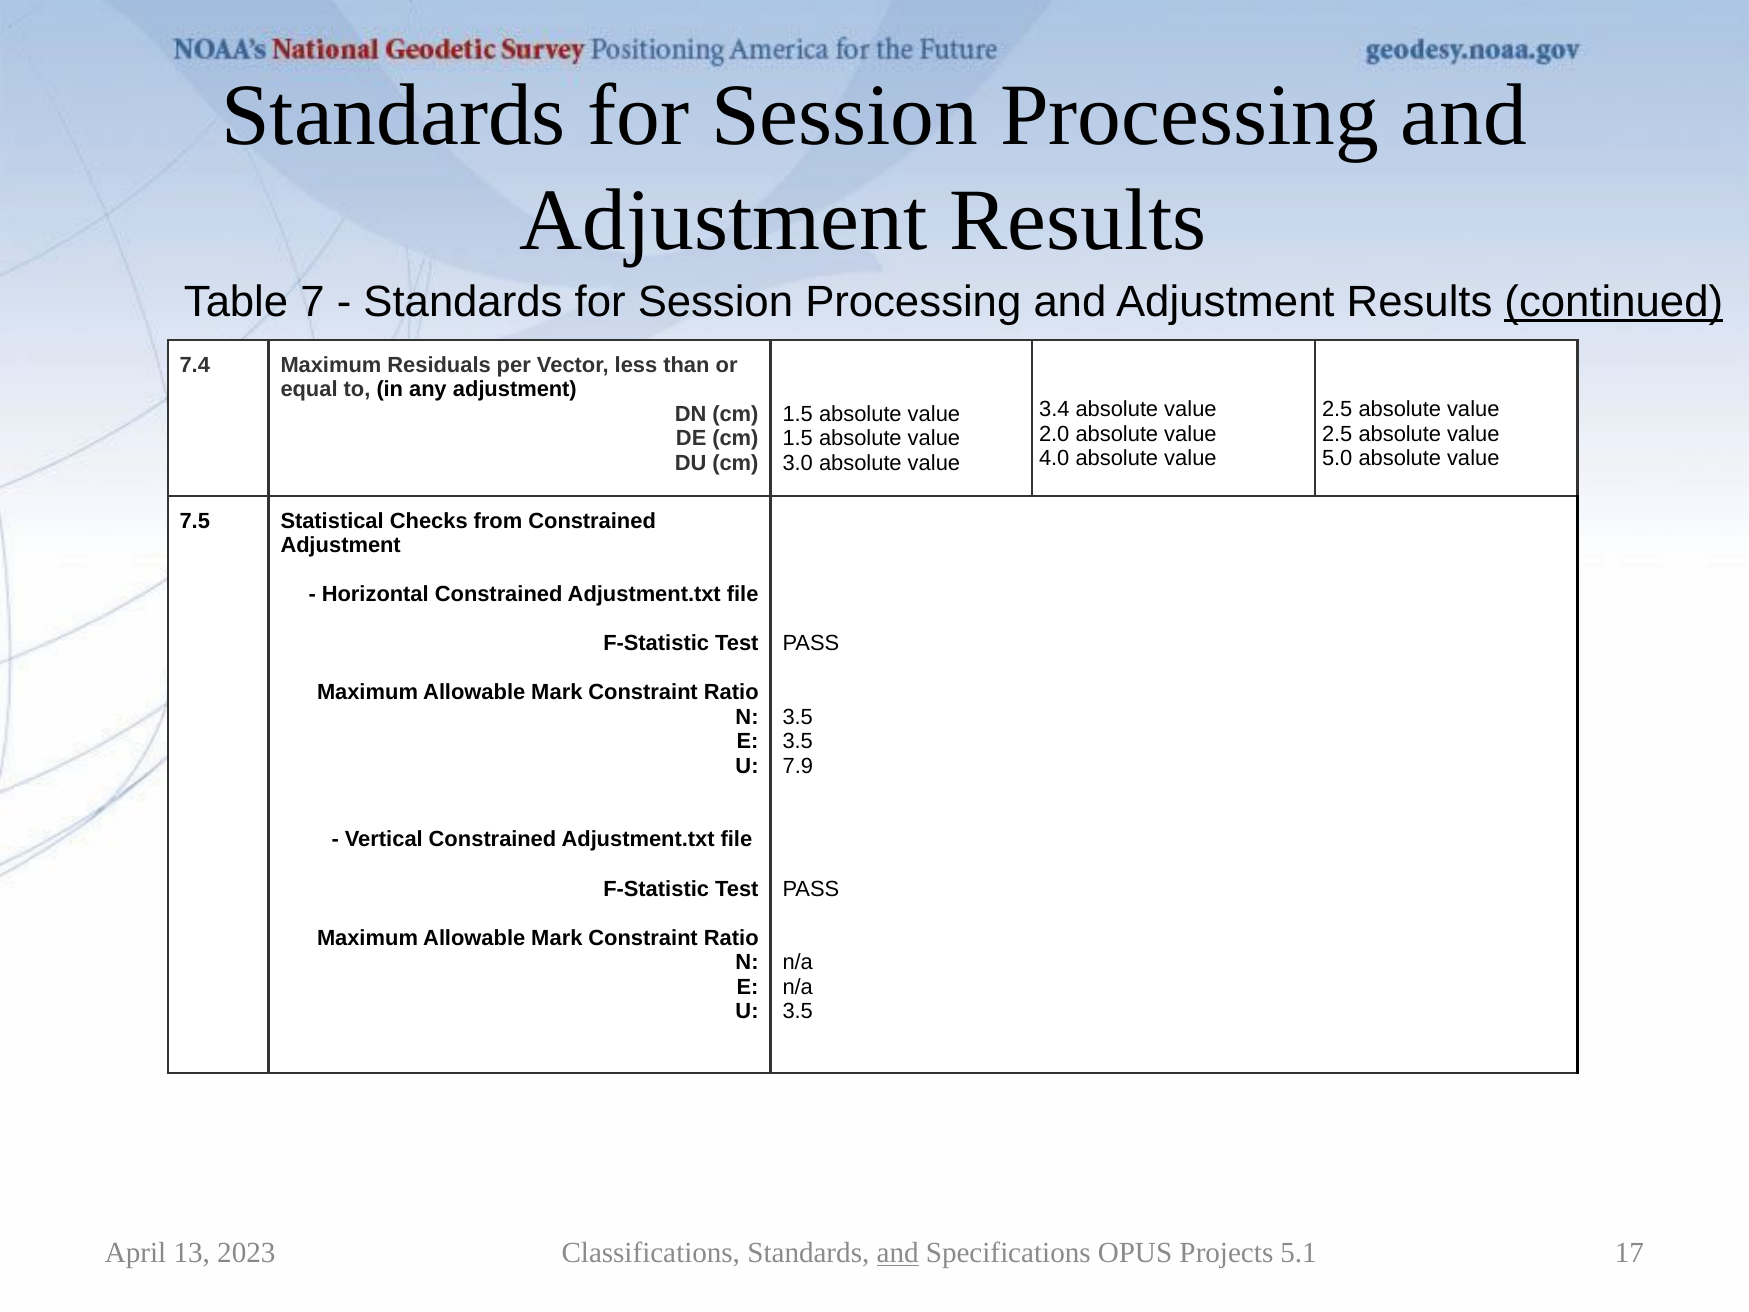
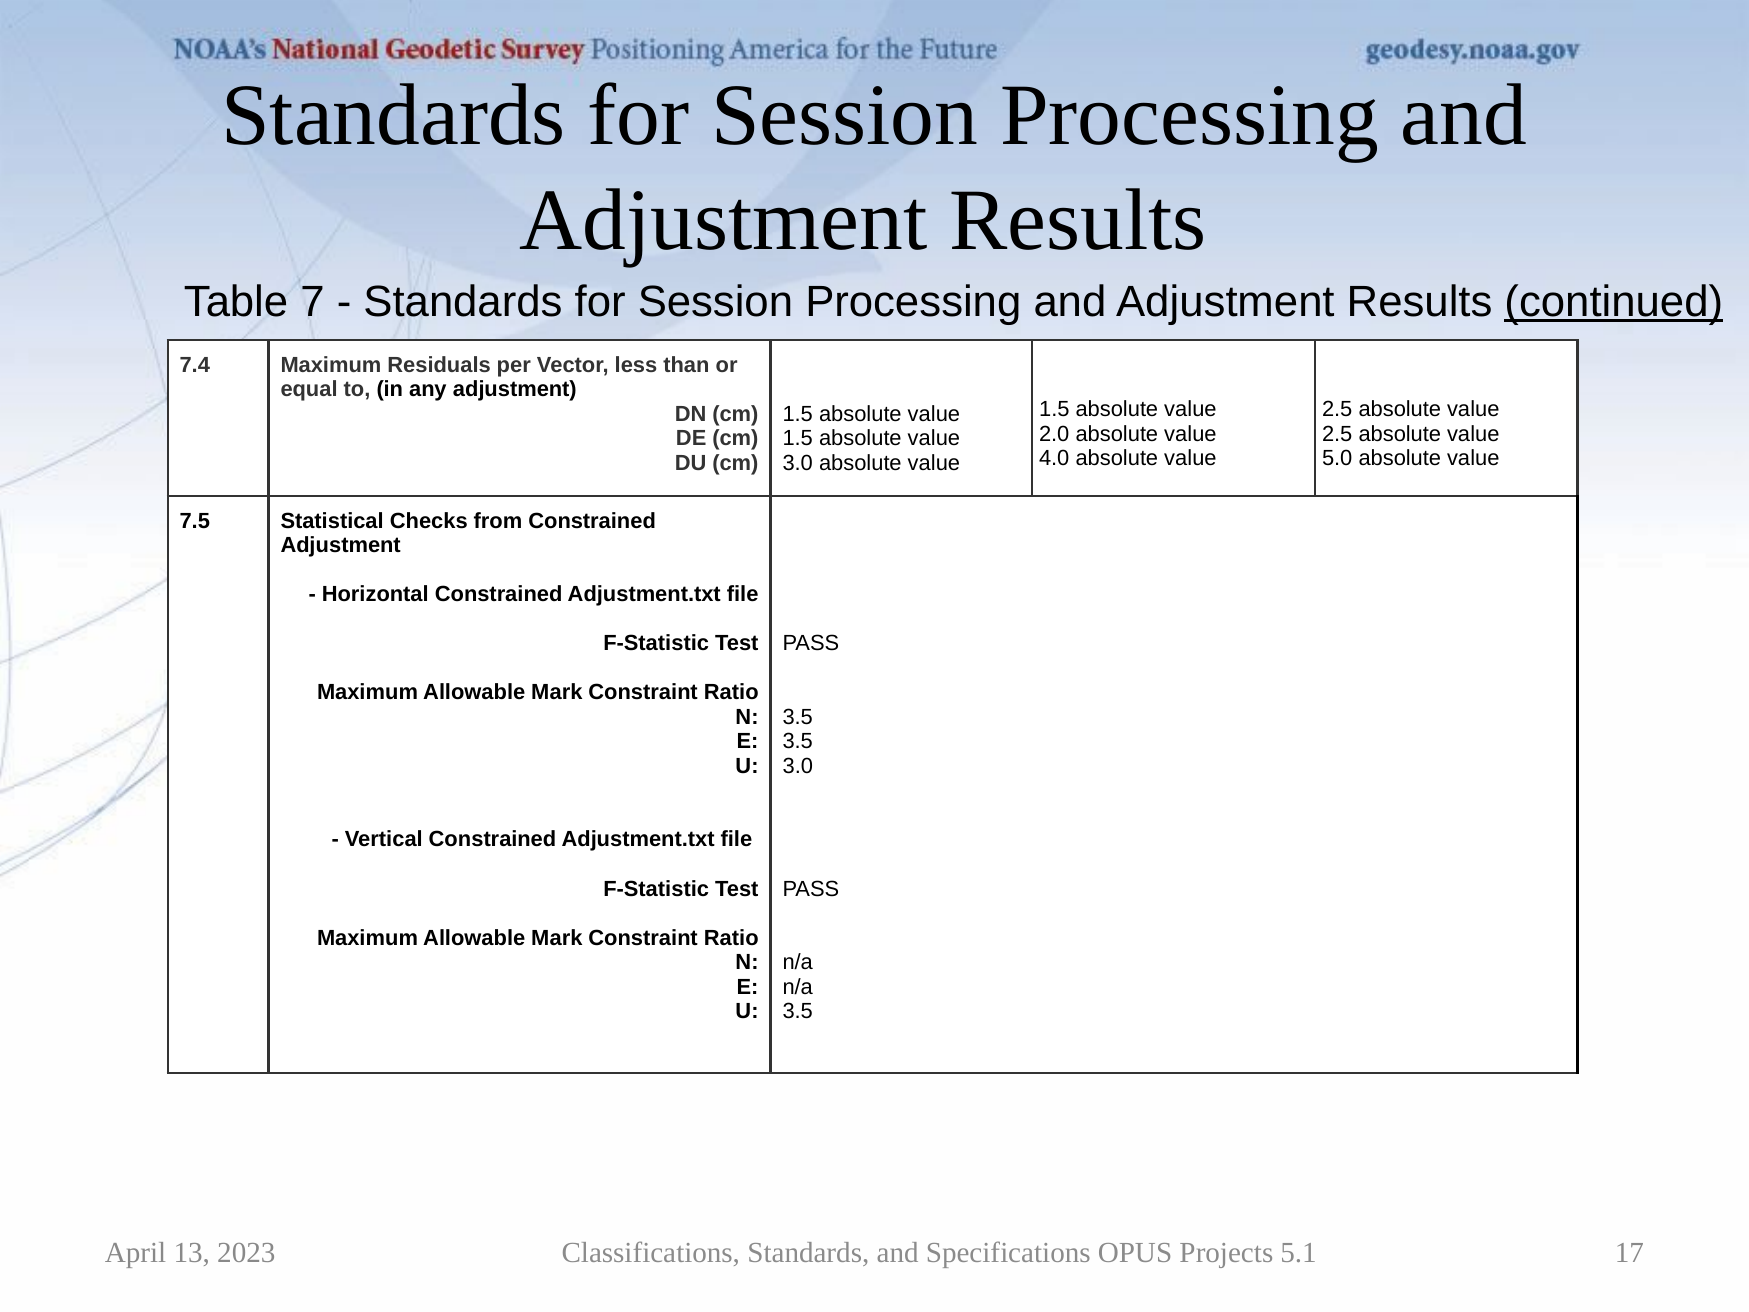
3.4 at (1054, 409): 3.4 -> 1.5
7.9 at (798, 766): 7.9 -> 3.0
and at (898, 1253) underline: present -> none
